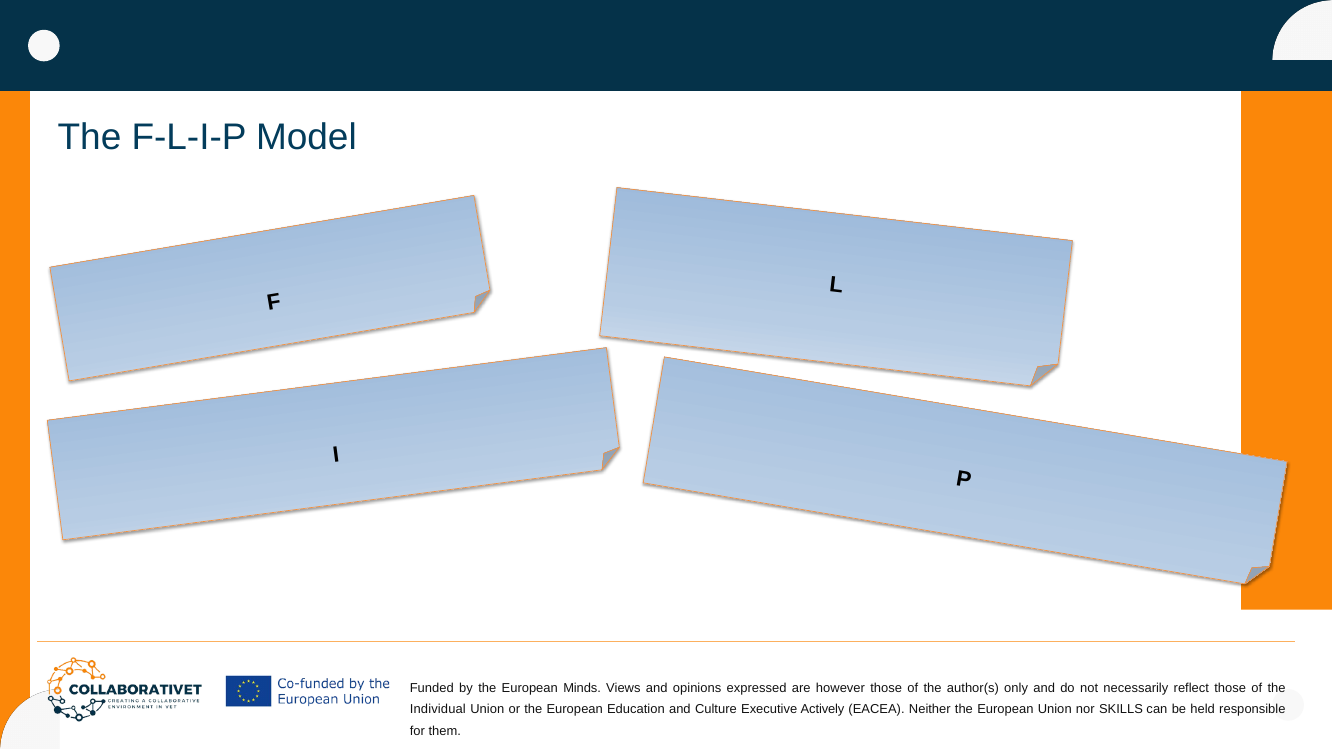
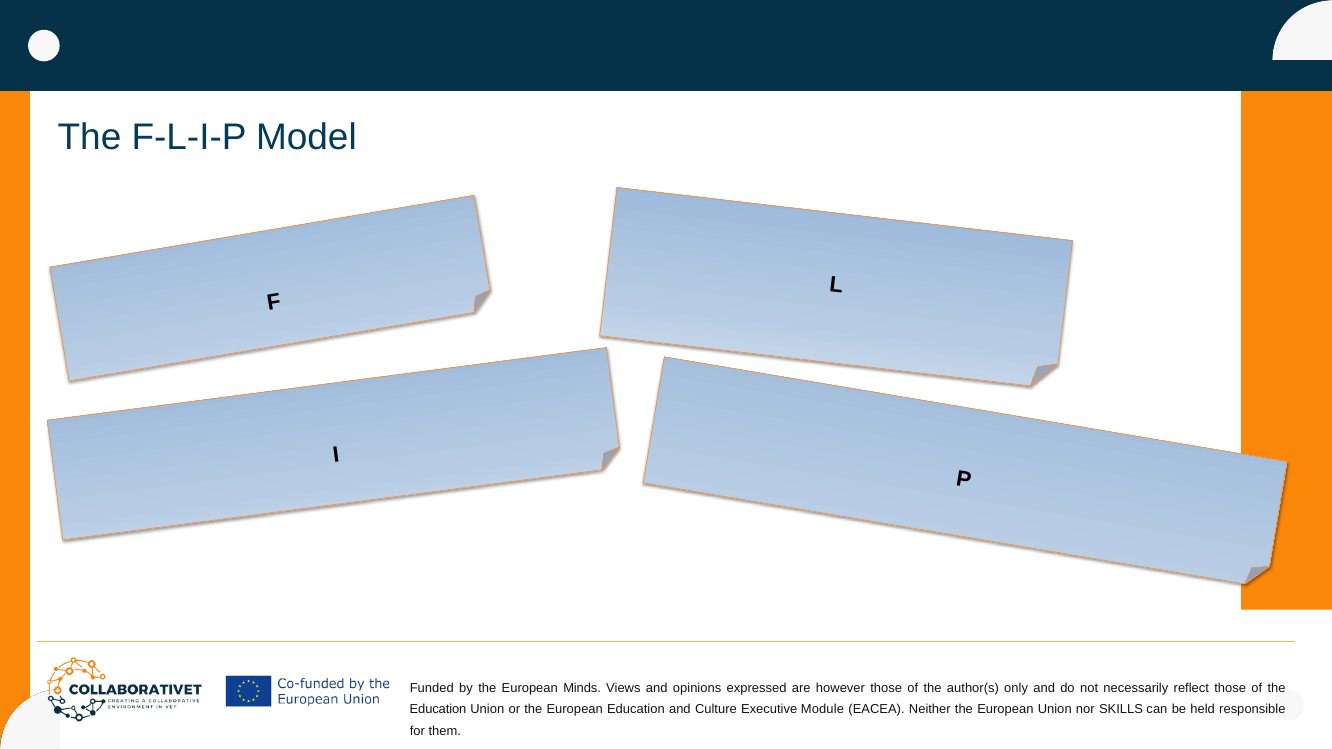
Individual at (438, 710): Individual -> Education
Actively: Actively -> Module
